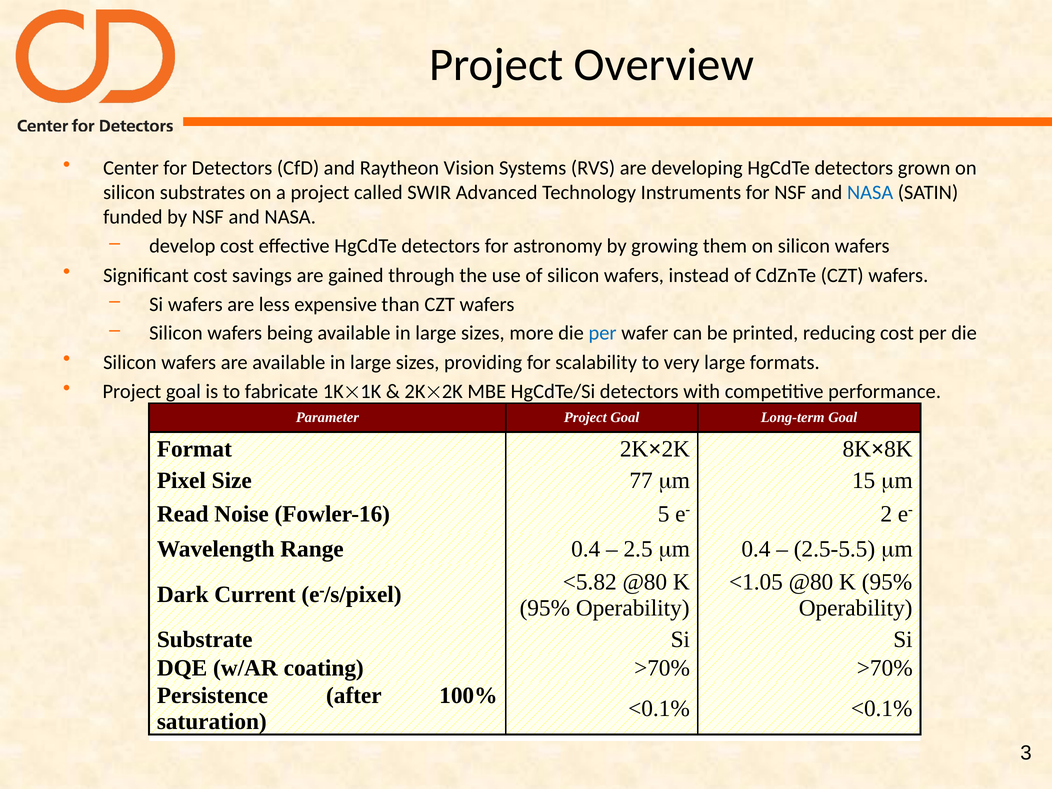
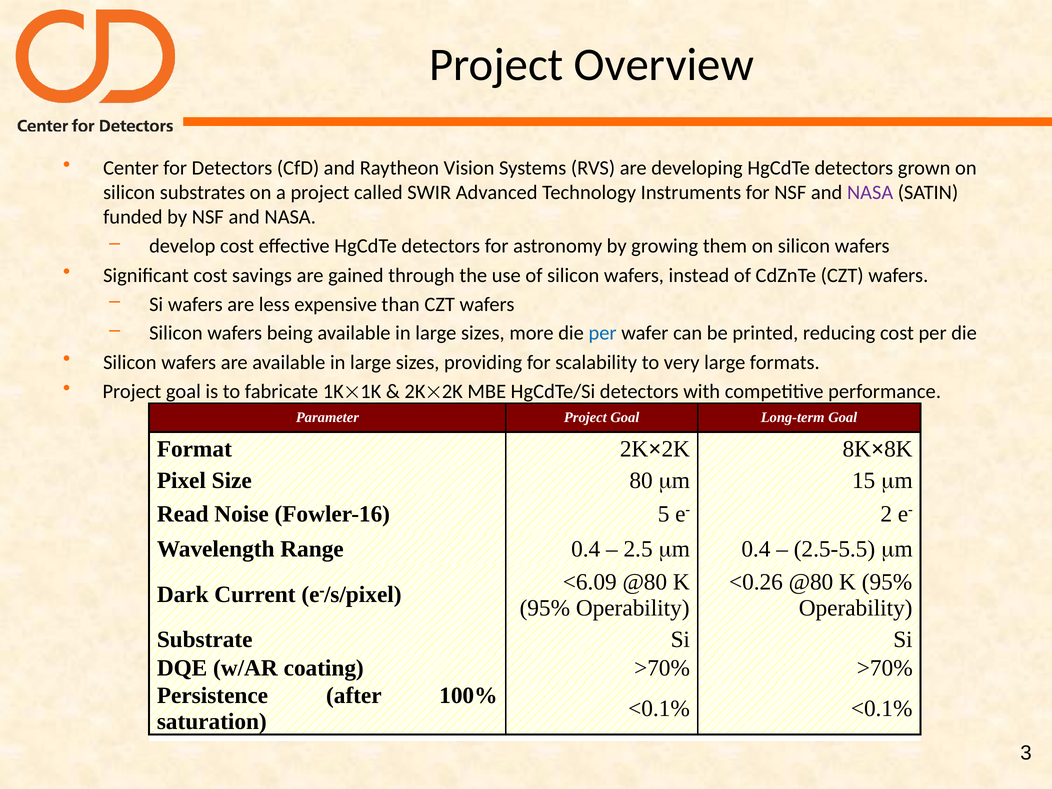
NASA at (870, 193) colour: blue -> purple
77: 77 -> 80
<5.82: <5.82 -> <6.09
<1.05: <1.05 -> <0.26
